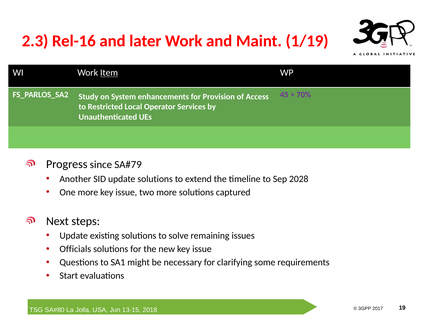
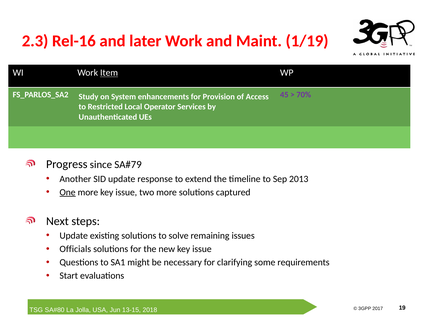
update solutions: solutions -> response
2028: 2028 -> 2013
One underline: none -> present
